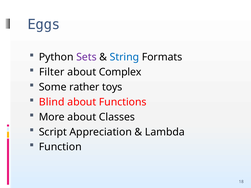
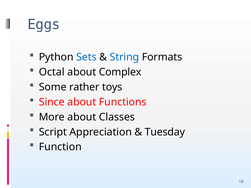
Sets colour: purple -> blue
Filter: Filter -> Octal
Blind: Blind -> Since
Lambda: Lambda -> Tuesday
